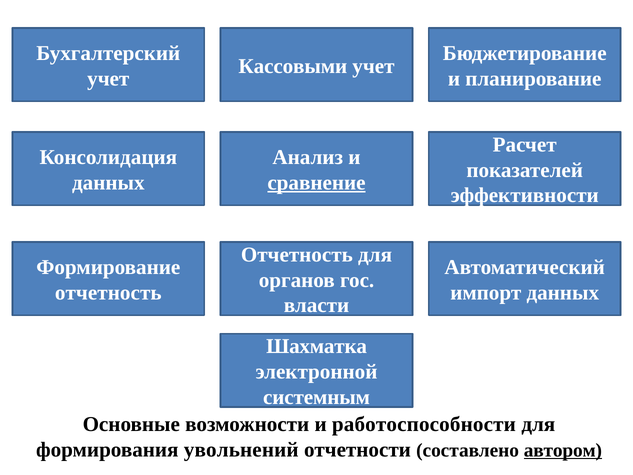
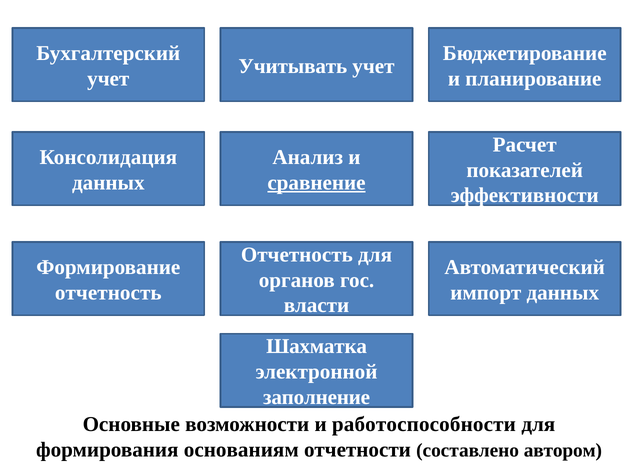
Кассовыми: Кассовыми -> Учитывать
системным: системным -> заполнение
увольнений: увольнений -> основаниям
автором underline: present -> none
